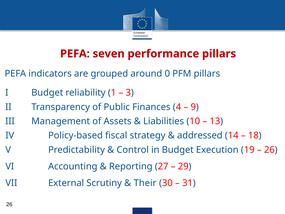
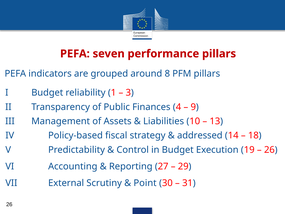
0: 0 -> 8
Their: Their -> Point
